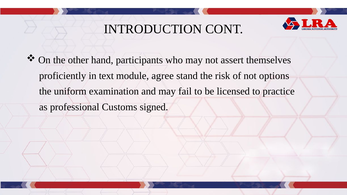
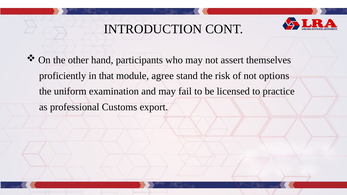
text: text -> that
signed: signed -> export
